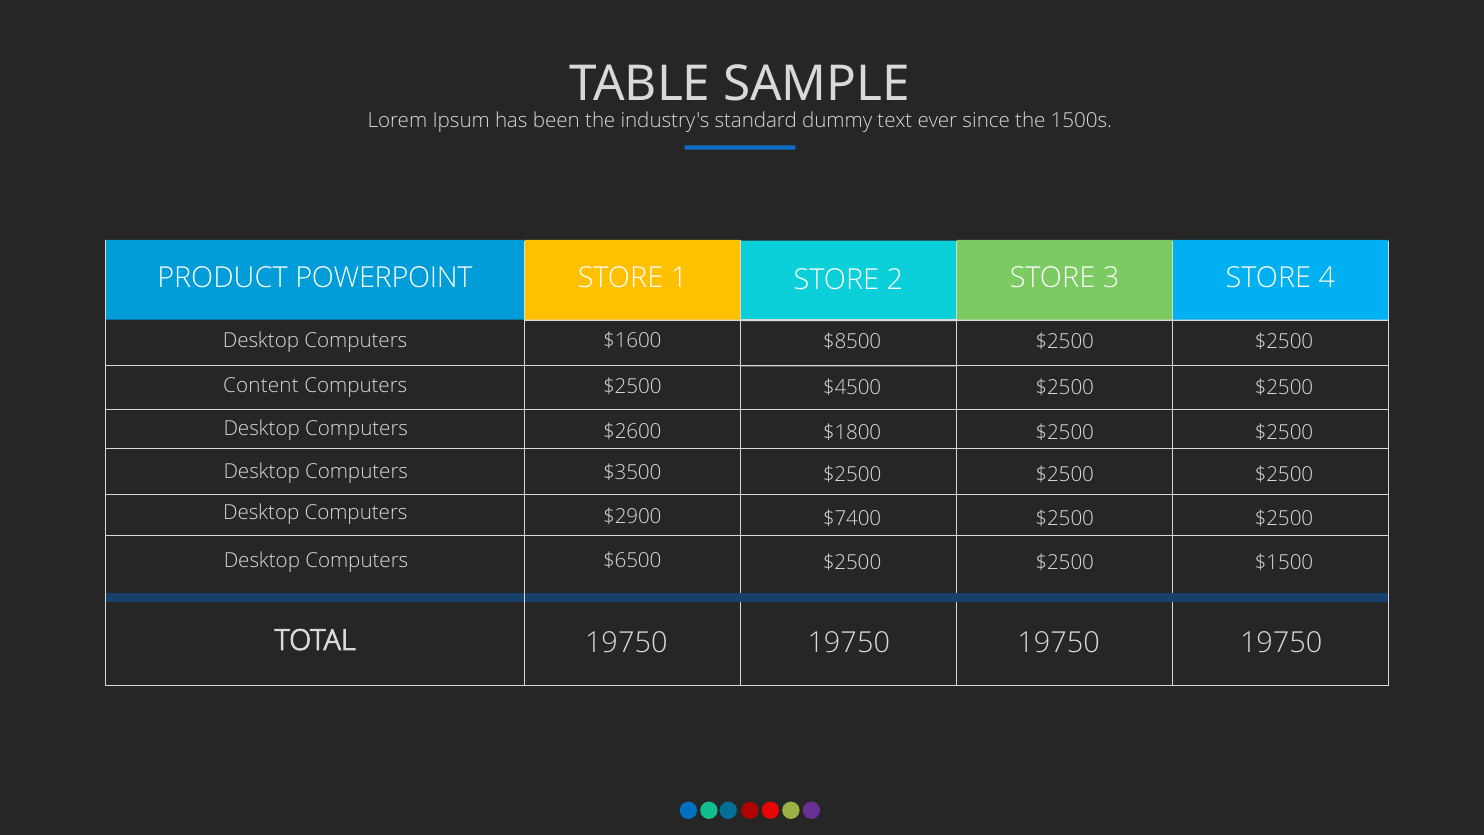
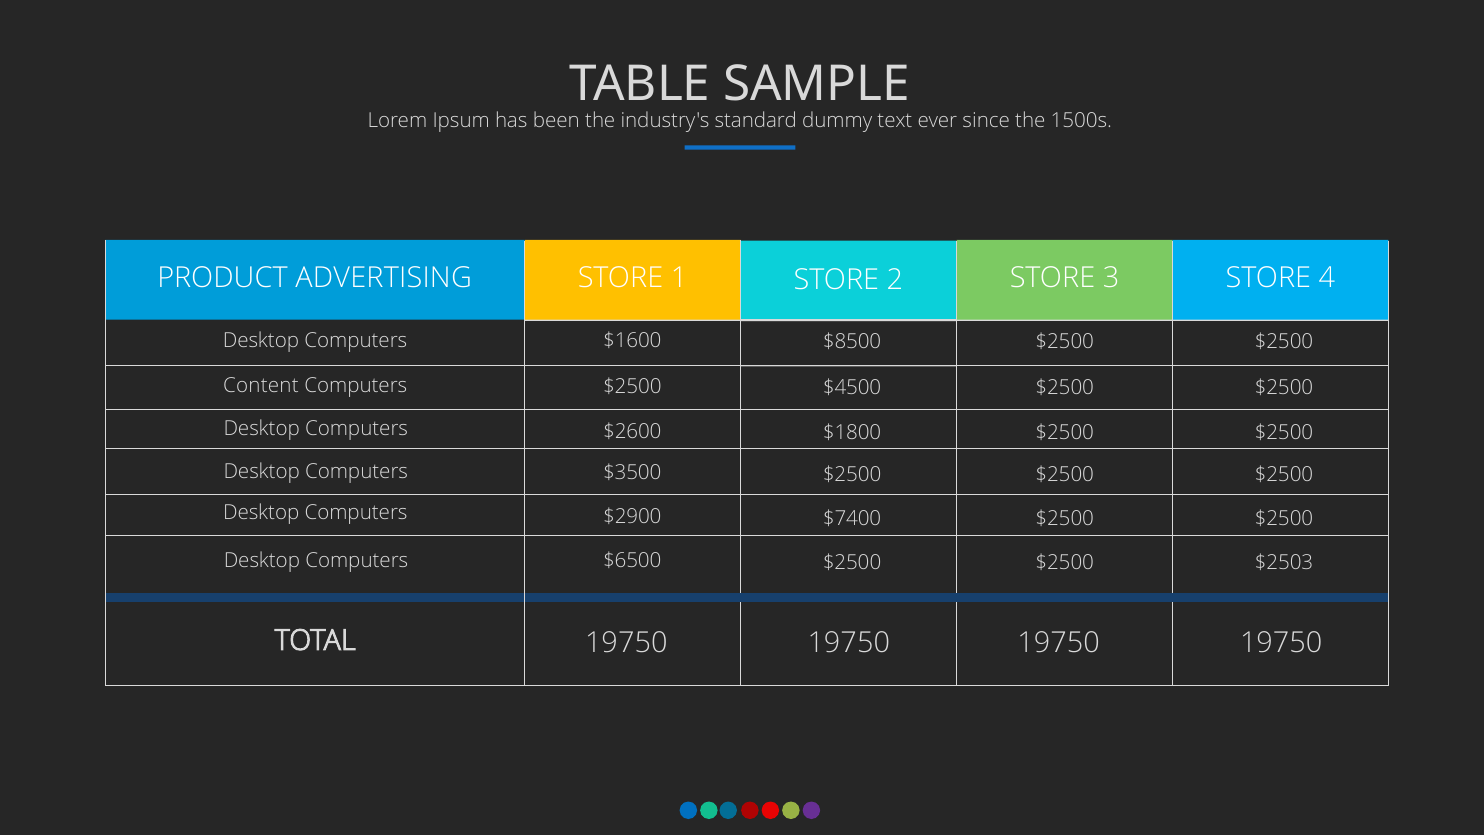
POWERPOINT: POWERPOINT -> ADVERTISING
$1500: $1500 -> $2503
